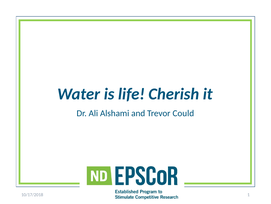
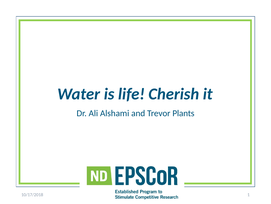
Could: Could -> Plants
